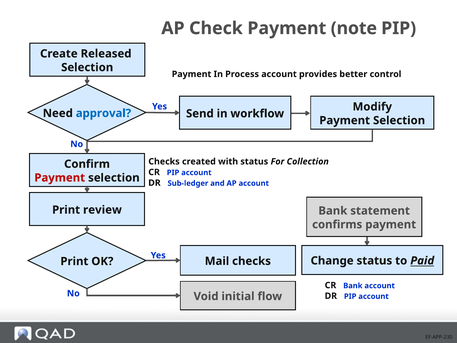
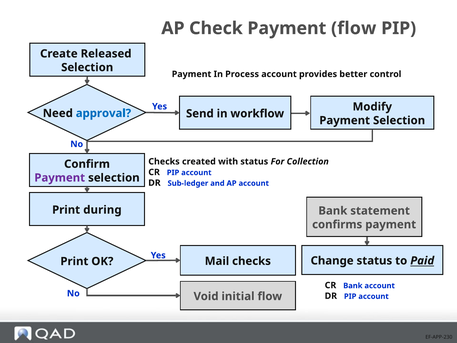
Payment note: note -> flow
Payment at (60, 178) colour: red -> purple
review: review -> during
